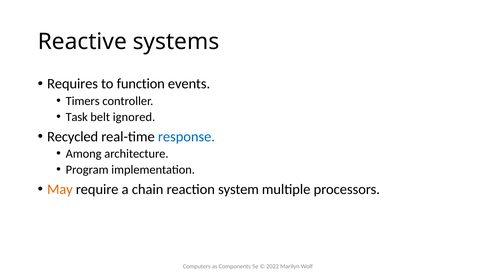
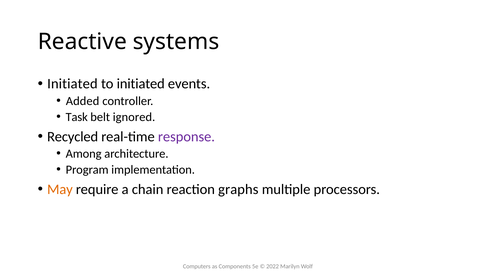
Requires at (73, 84): Requires -> Initiated
to function: function -> initiated
Timers: Timers -> Added
response colour: blue -> purple
system: system -> graphs
